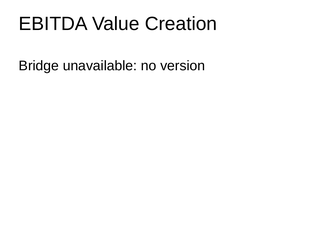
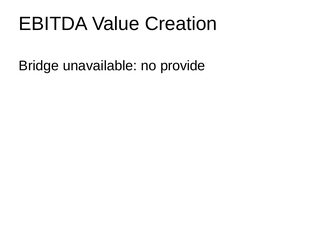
version: version -> provide
